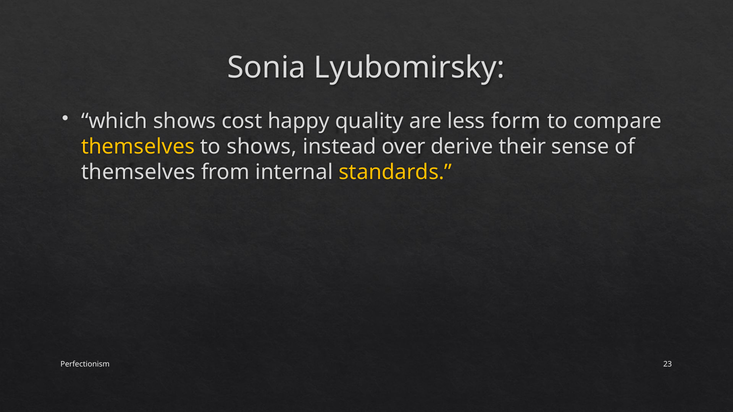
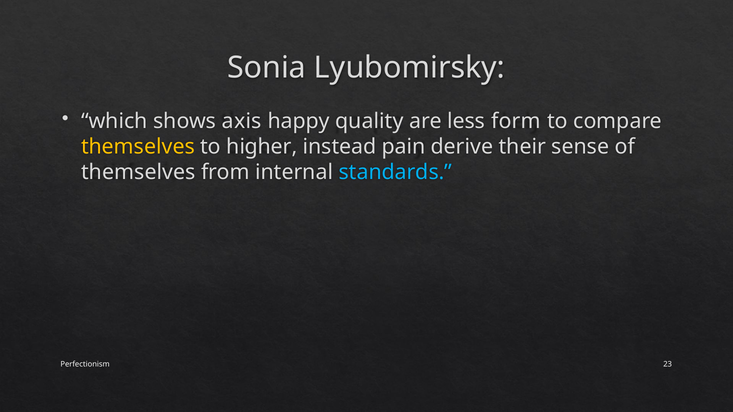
cost: cost -> axis
to shows: shows -> higher
over: over -> pain
standards colour: yellow -> light blue
